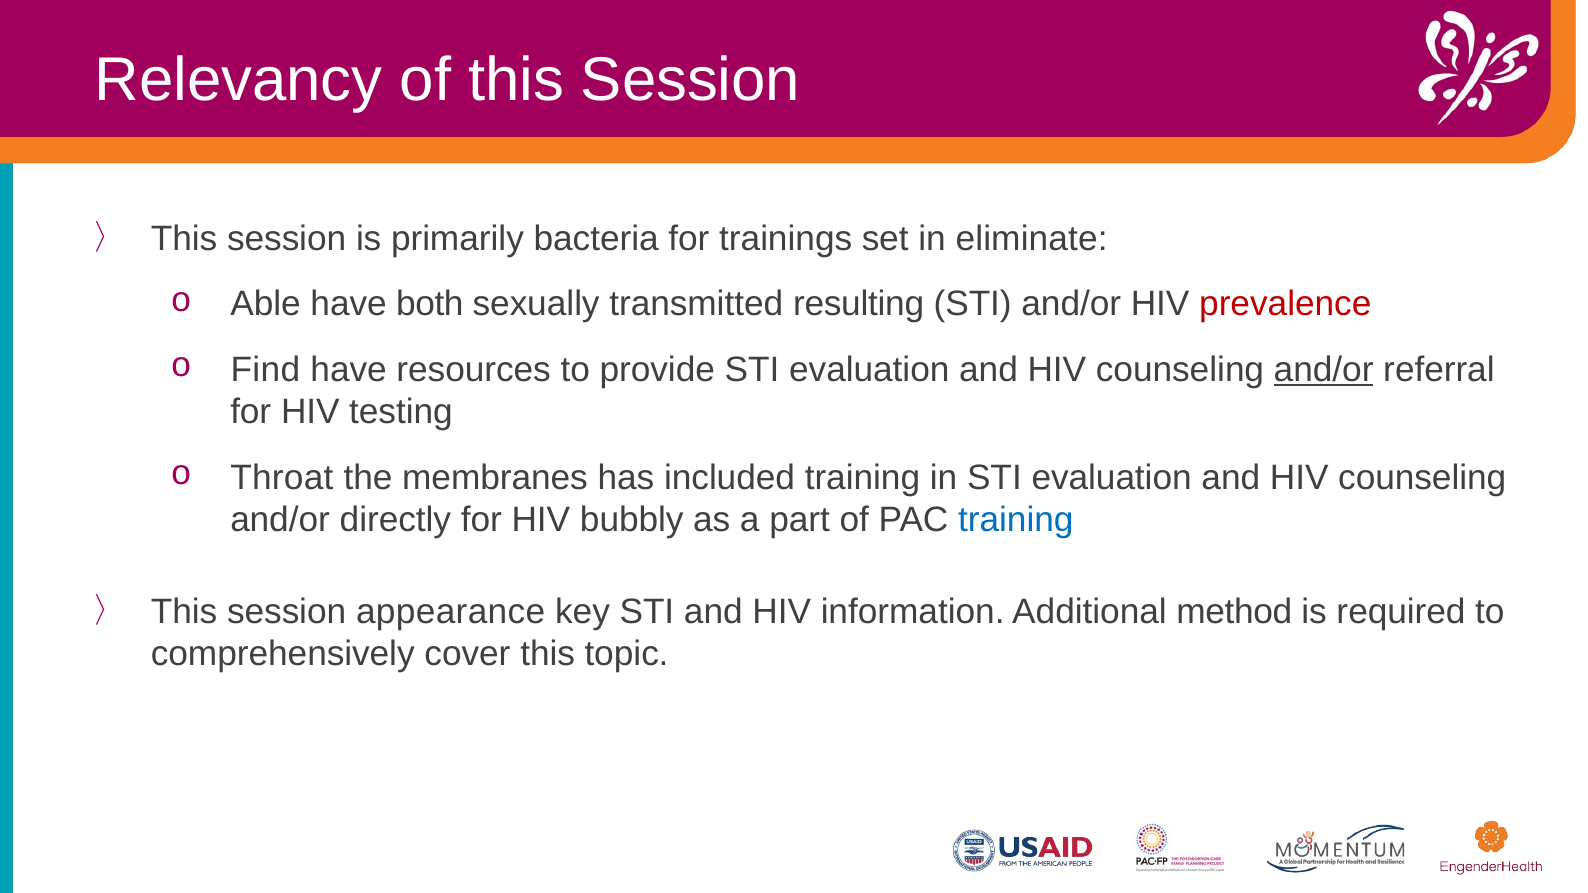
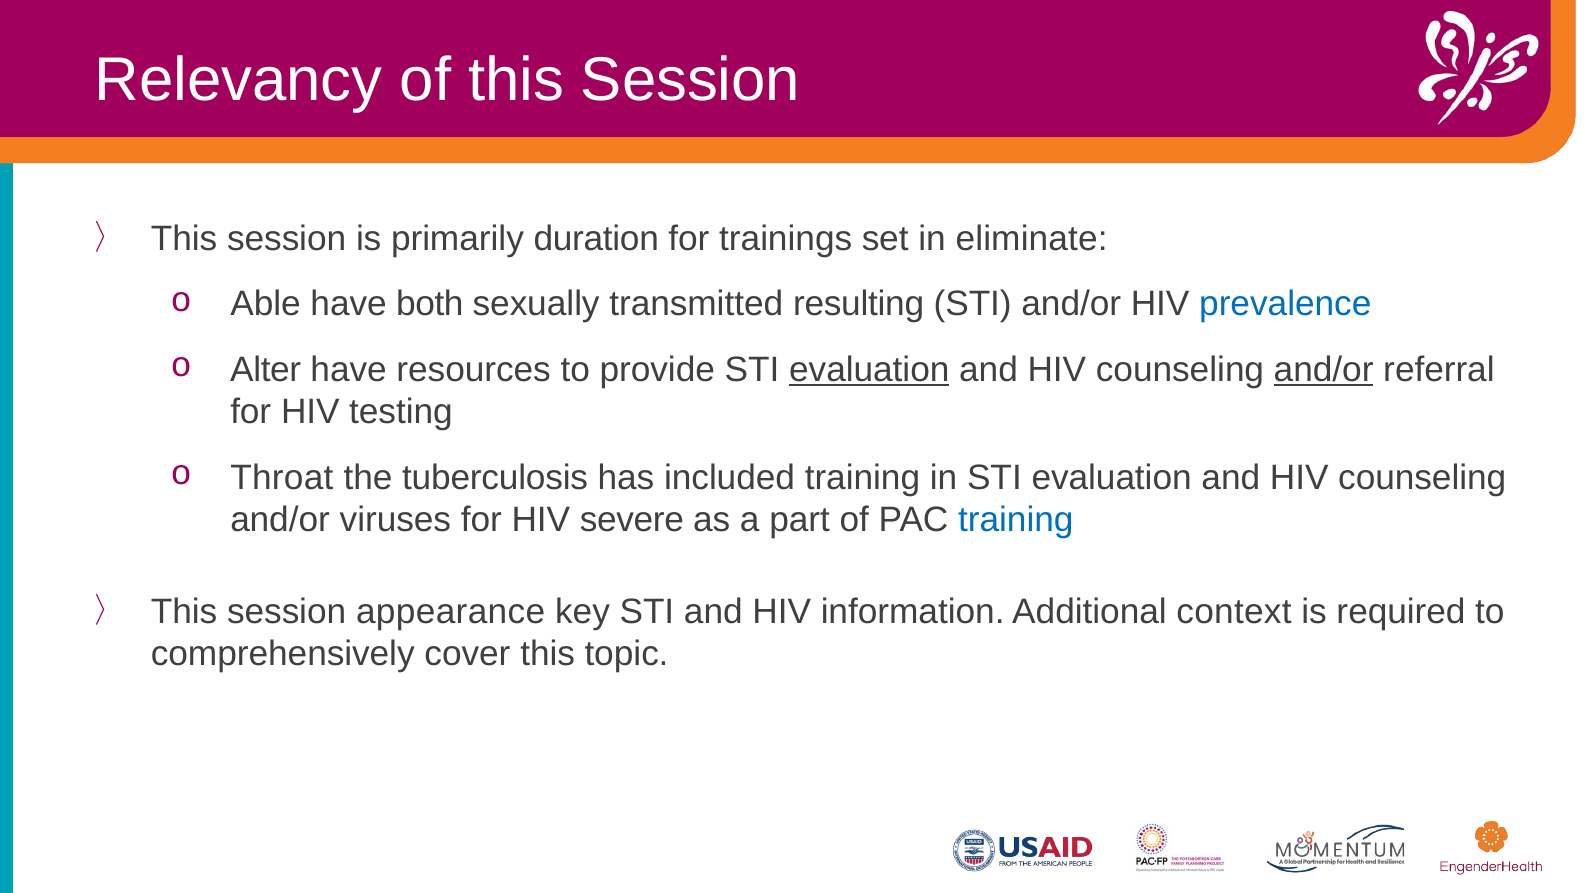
bacteria: bacteria -> duration
prevalence colour: red -> blue
Find: Find -> Alter
evaluation at (869, 370) underline: none -> present
membranes: membranes -> tuberculosis
directly: directly -> viruses
bubbly: bubbly -> severe
method: method -> context
